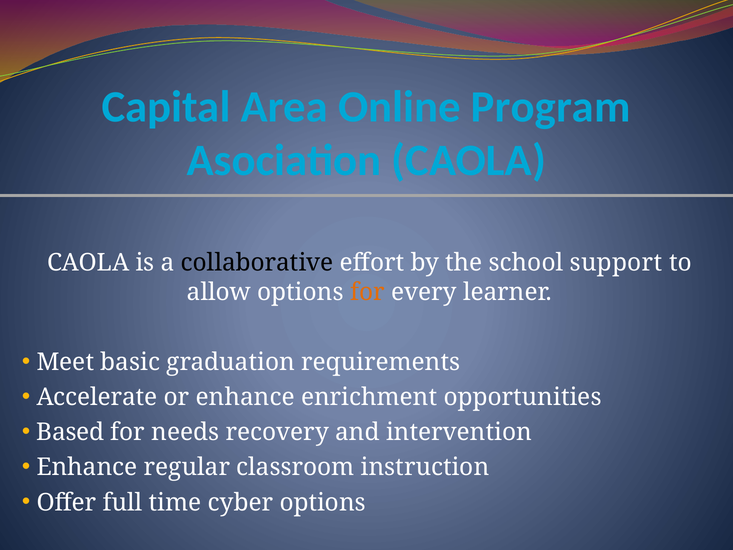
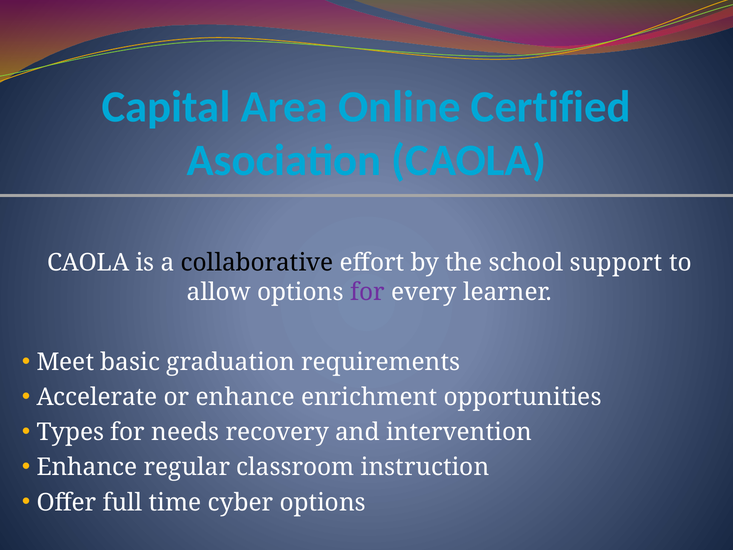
Program: Program -> Certified
for at (367, 292) colour: orange -> purple
Based: Based -> Types
